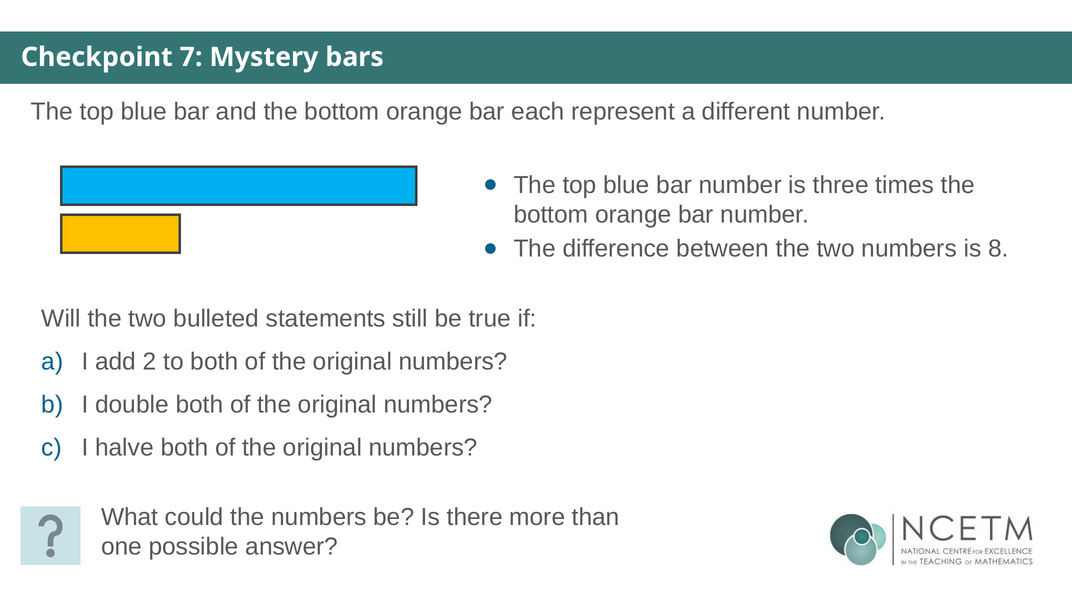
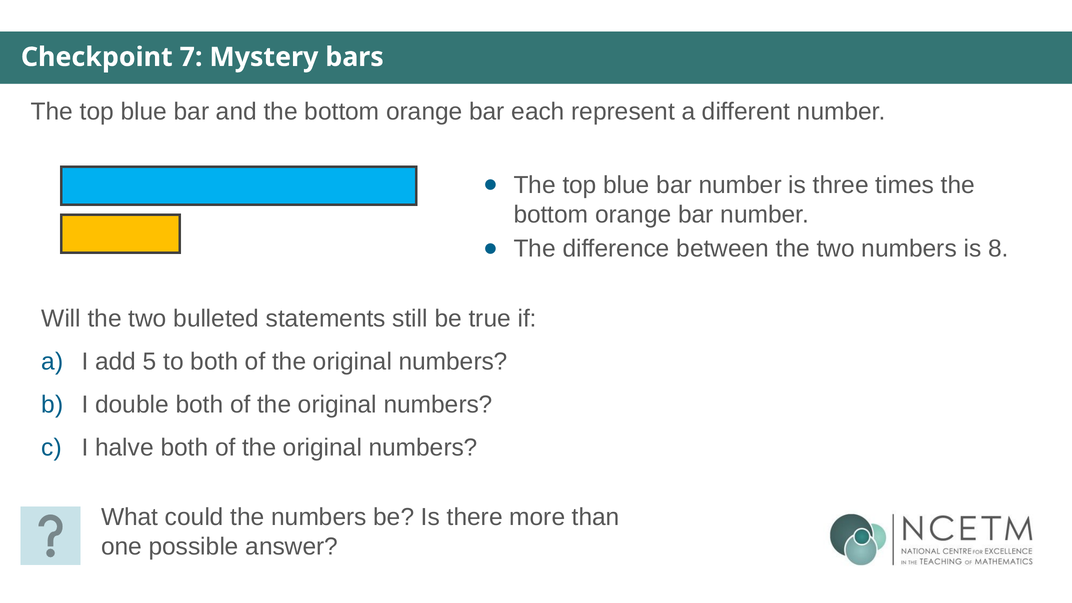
2: 2 -> 5
